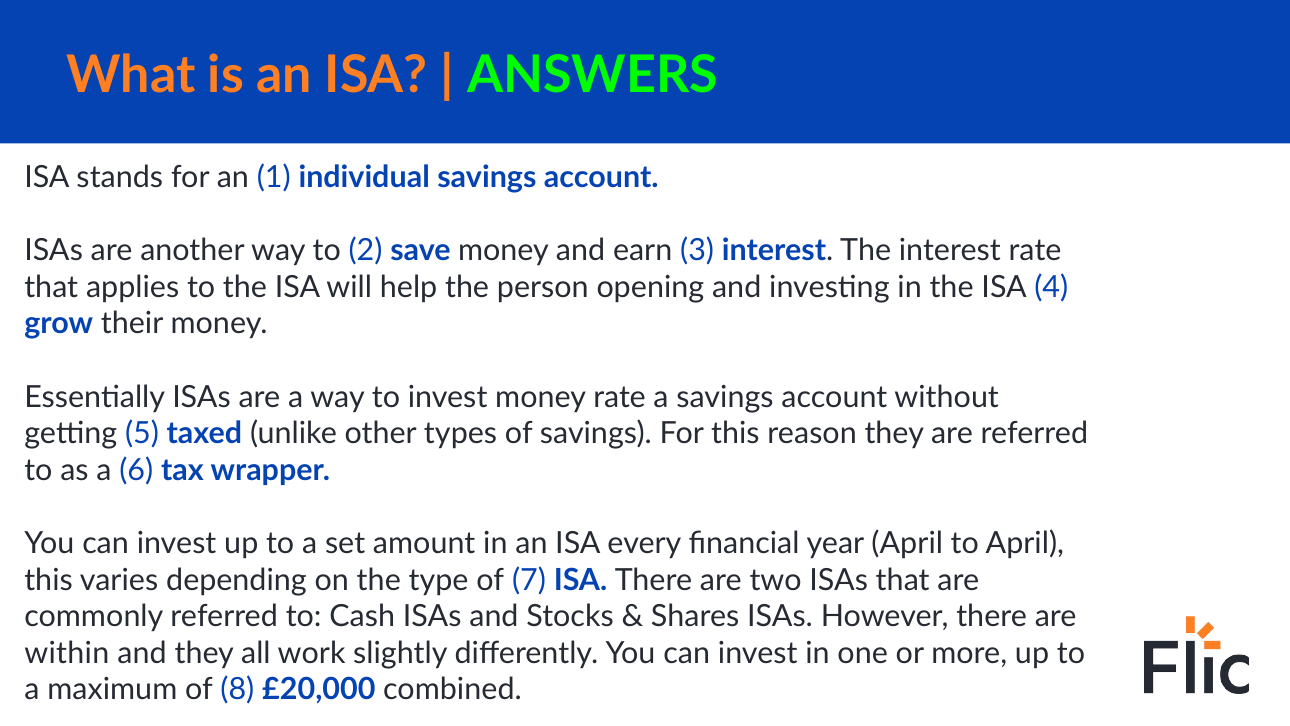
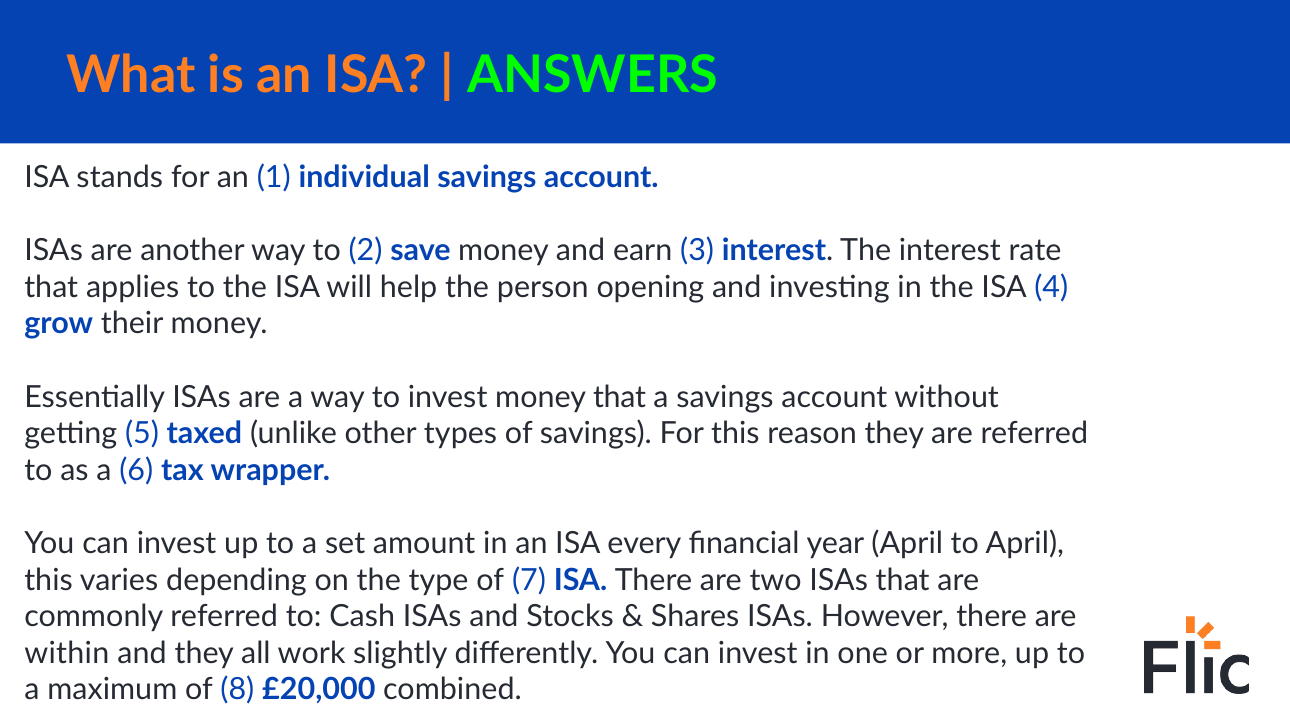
money rate: rate -> that
